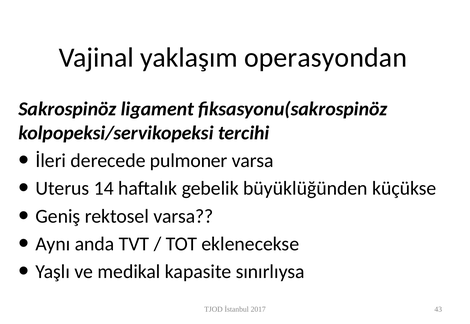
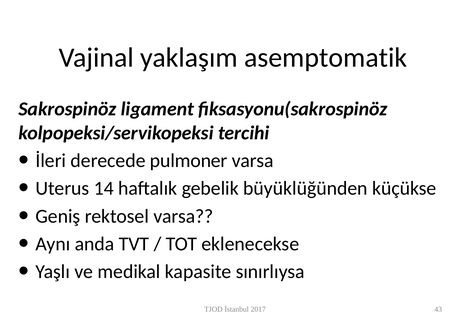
operasyondan: operasyondan -> asemptomatik
